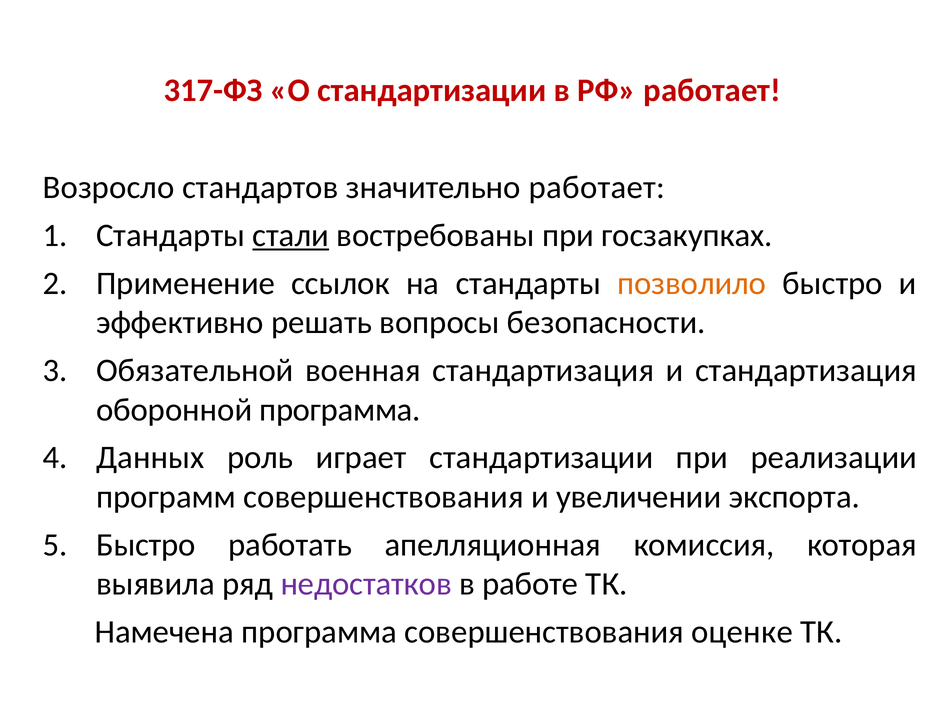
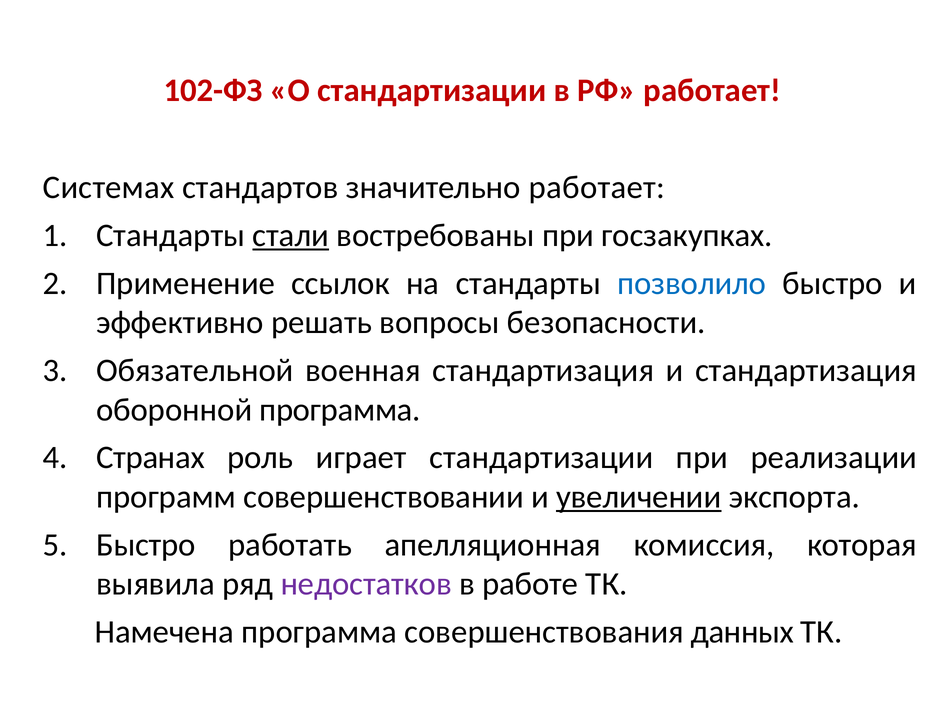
317-ФЗ: 317-ФЗ -> 102-ФЗ
Возросло: Возросло -> Системах
позволило colour: orange -> blue
Данных: Данных -> Странах
программ совершенствования: совершенствования -> совершенствовании
увеличении underline: none -> present
оценке: оценке -> данных
